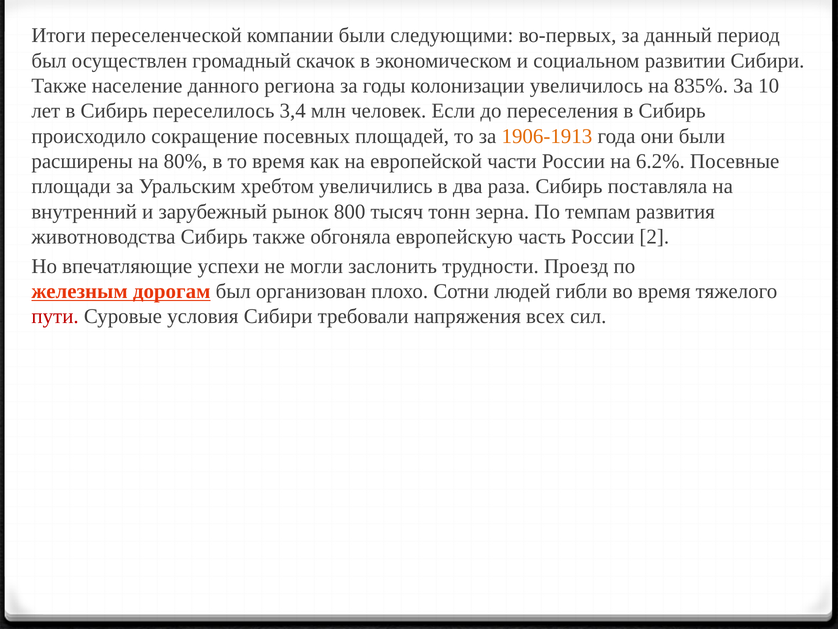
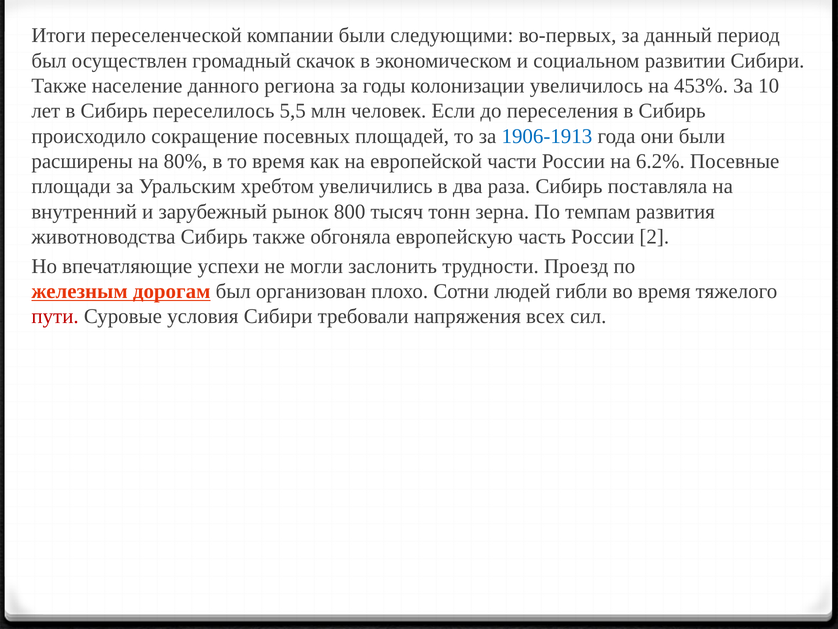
835%: 835% -> 453%
3,4: 3,4 -> 5,5
1906-1913 colour: orange -> blue
